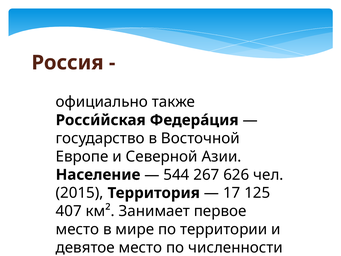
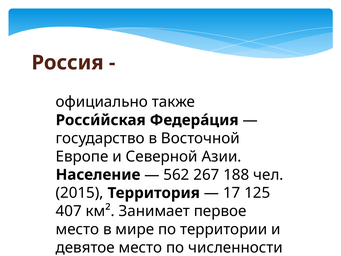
544: 544 -> 562
626: 626 -> 188
